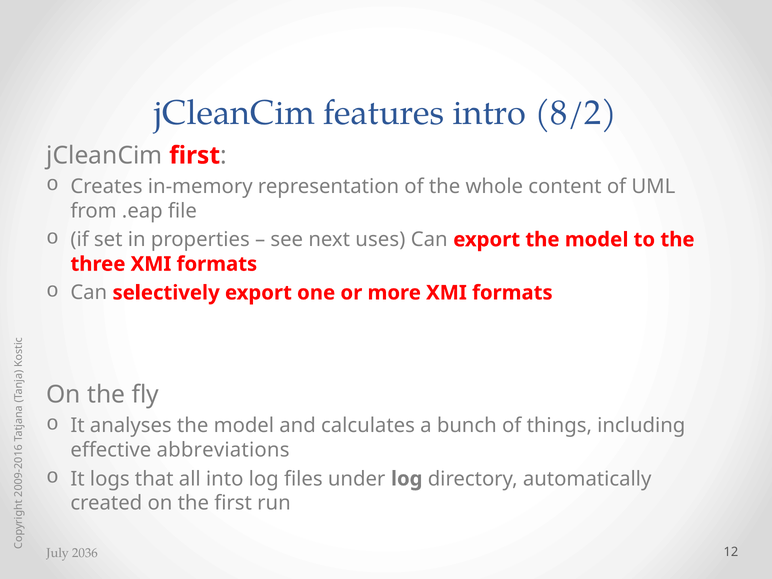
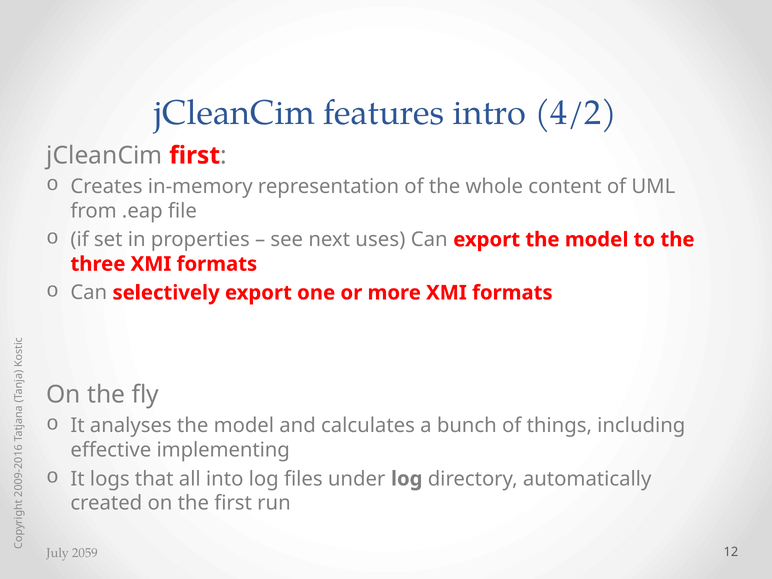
8/2: 8/2 -> 4/2
abbreviations: abbreviations -> implementing
2036: 2036 -> 2059
